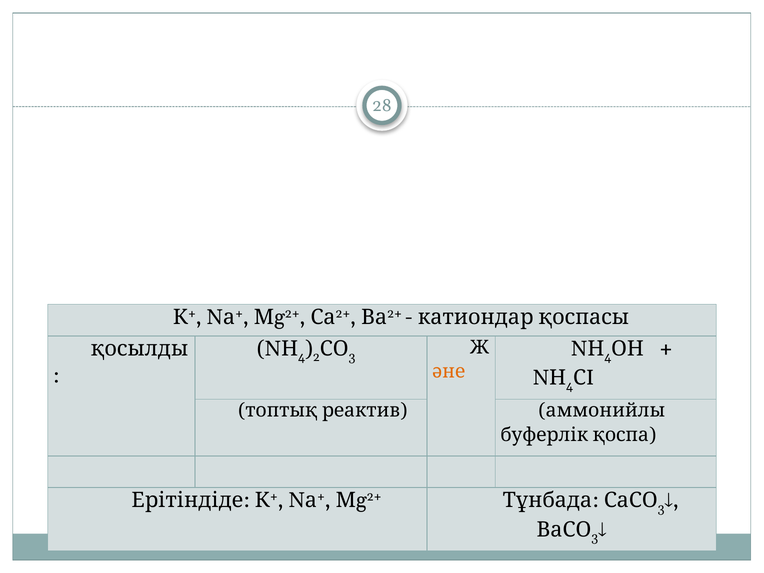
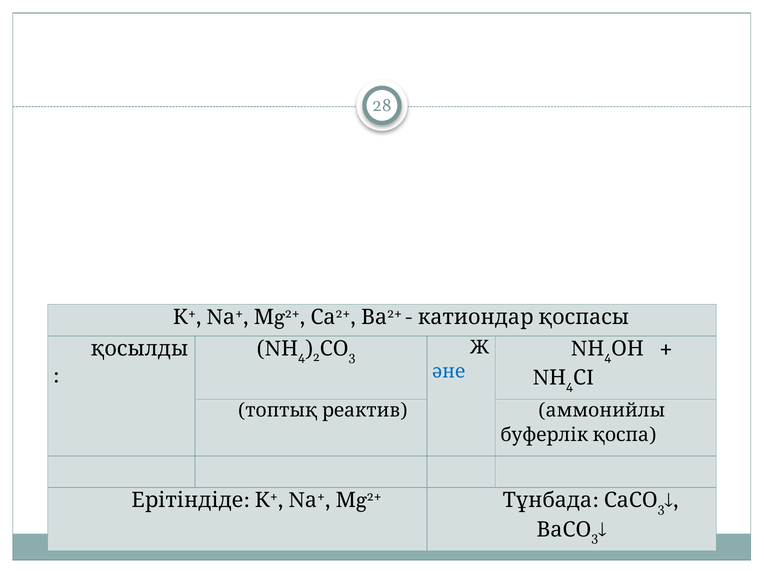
әне colour: orange -> blue
